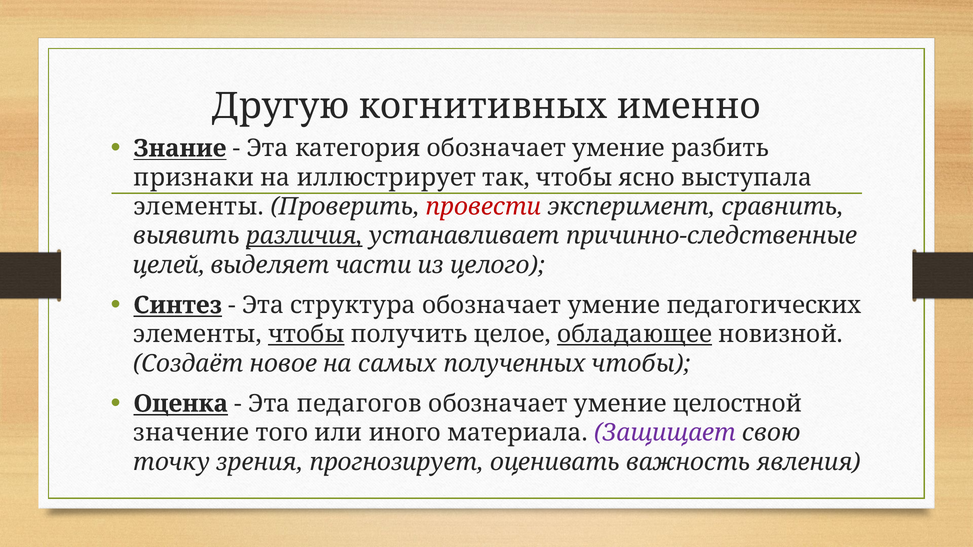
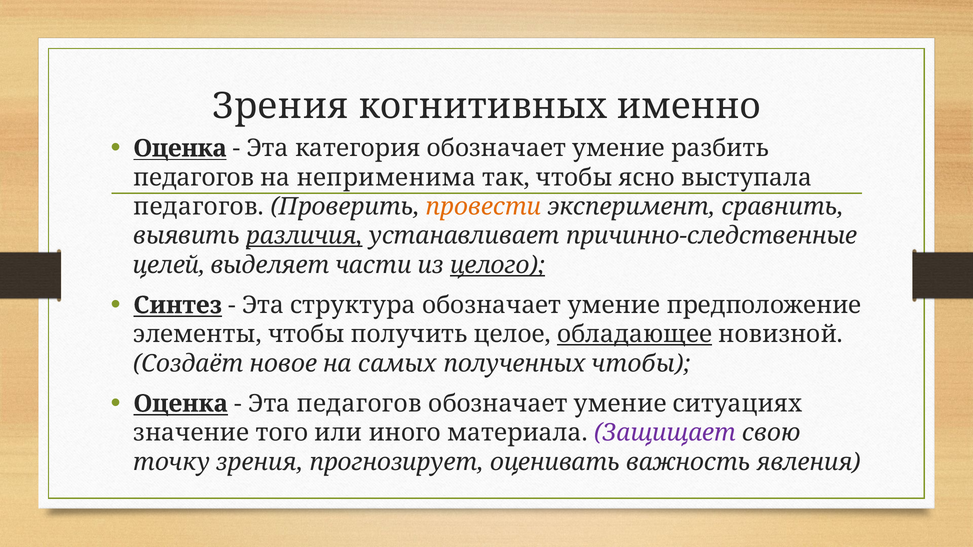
Другую at (281, 106): Другую -> Зрения
Знание at (180, 148): Знание -> Оценка
признаки at (194, 178): признаки -> педагогов
иллюстрирует: иллюстрирует -> неприменима
элементы at (199, 207): элементы -> педагогов
провести colour: red -> orange
целого underline: none -> present
педагогических: педагогических -> предположение
чтобы at (306, 335) underline: present -> none
целостной: целостной -> ситуациях
